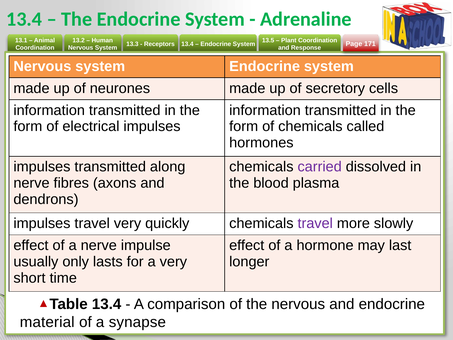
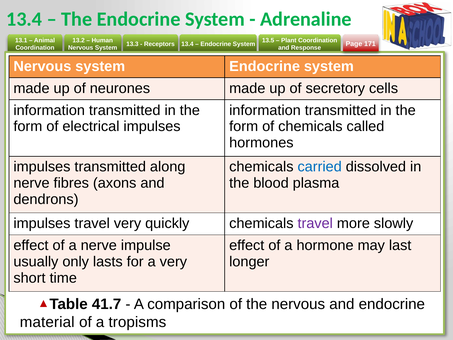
carried colour: purple -> blue
13.4 at (107, 304): 13.4 -> 41.7
synapse: synapse -> tropisms
